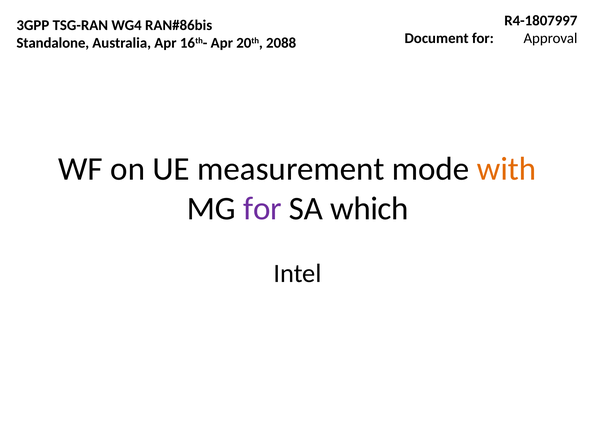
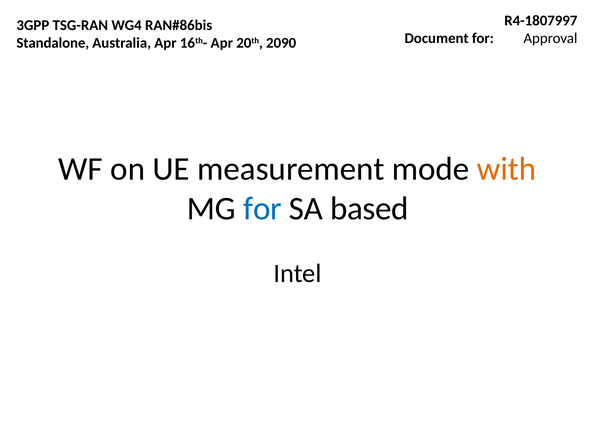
2088: 2088 -> 2090
for at (263, 209) colour: purple -> blue
which: which -> based
